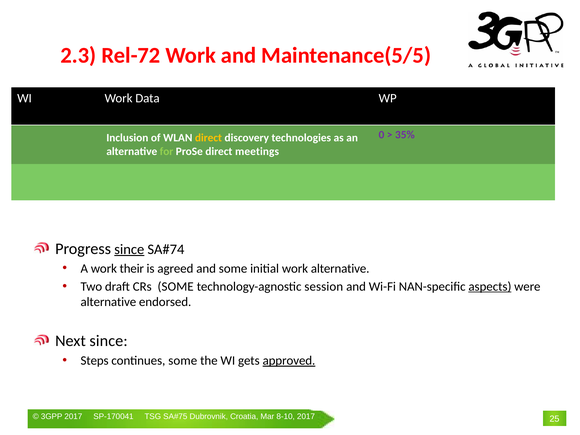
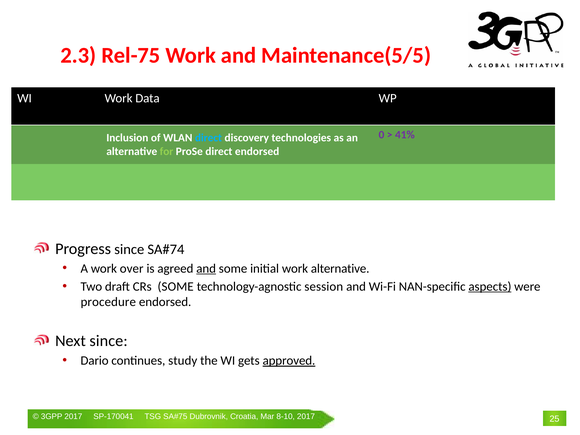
Rel-72: Rel-72 -> Rel-75
35%: 35% -> 41%
direct at (208, 138) colour: yellow -> light blue
direct meetings: meetings -> endorsed
since at (129, 249) underline: present -> none
their: their -> over
and at (206, 268) underline: none -> present
alternative at (108, 302): alternative -> procedure
Steps: Steps -> Dario
continues some: some -> study
